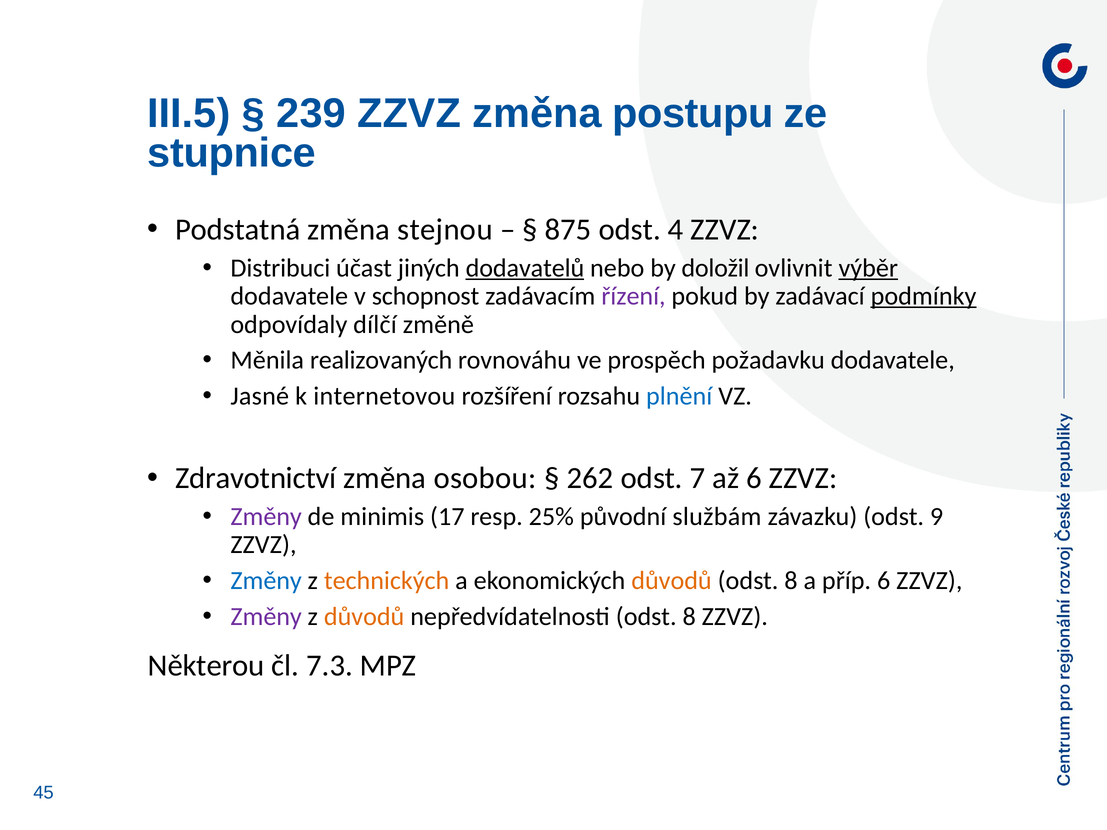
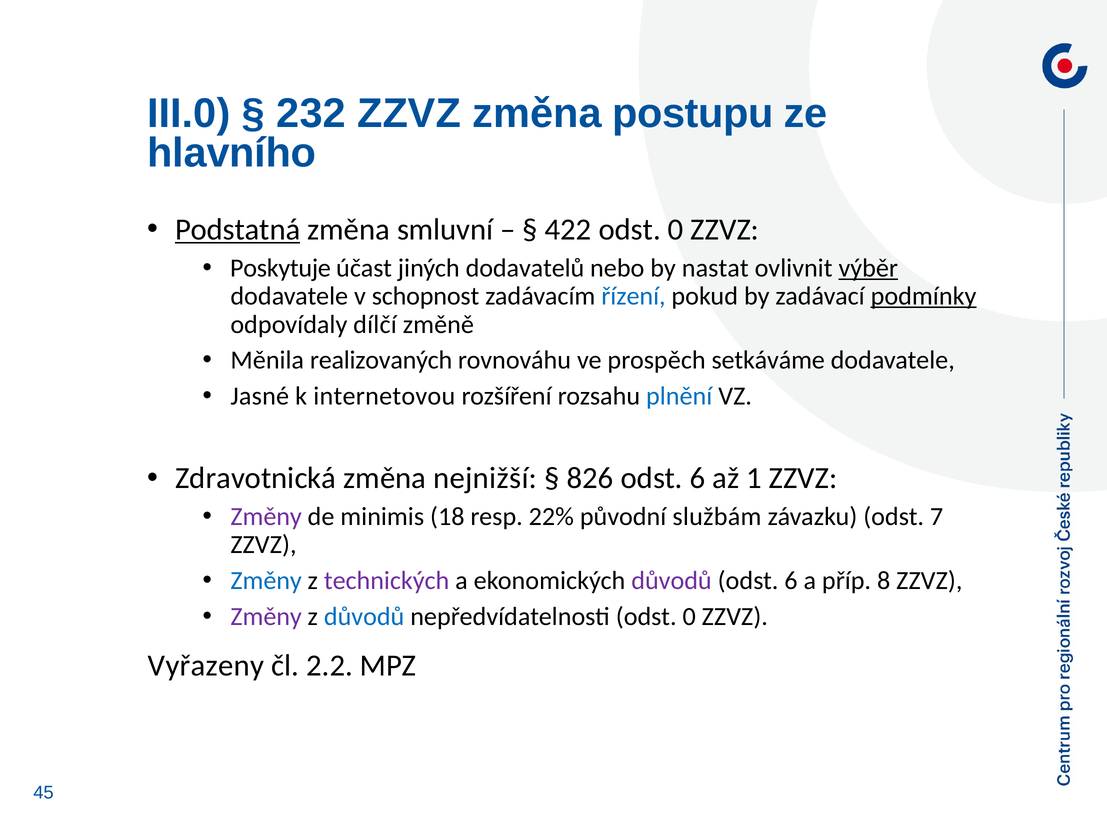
III.5: III.5 -> III.0
239: 239 -> 232
stupnice: stupnice -> hlavního
Podstatná underline: none -> present
stejnou: stejnou -> smluvní
875: 875 -> 422
4 at (675, 230): 4 -> 0
Distribuci: Distribuci -> Poskytuje
dodavatelů underline: present -> none
doložil: doložil -> nastat
řízení colour: purple -> blue
požadavku: požadavku -> setkáváme
Zdravotnictví: Zdravotnictví -> Zdravotnická
osobou: osobou -> nejnižší
262: 262 -> 826
7 at (697, 478): 7 -> 6
až 6: 6 -> 1
17: 17 -> 18
25%: 25% -> 22%
9: 9 -> 7
technických colour: orange -> purple
důvodů at (672, 581) colour: orange -> purple
8 at (791, 581): 8 -> 6
příp 6: 6 -> 8
důvodů at (364, 617) colour: orange -> blue
nepředvídatelnosti odst 8: 8 -> 0
Některou: Některou -> Vyřazeny
7.3: 7.3 -> 2.2
